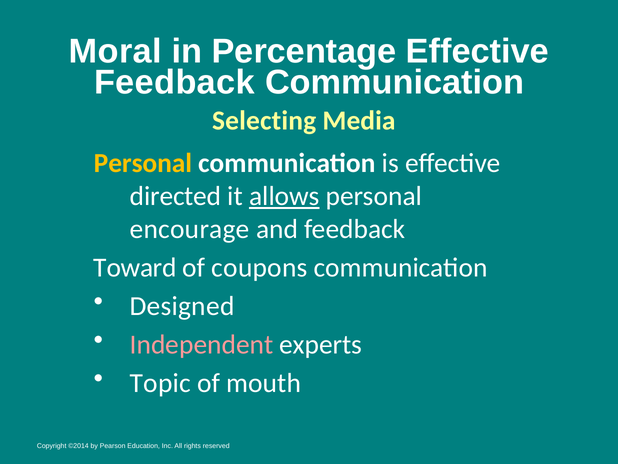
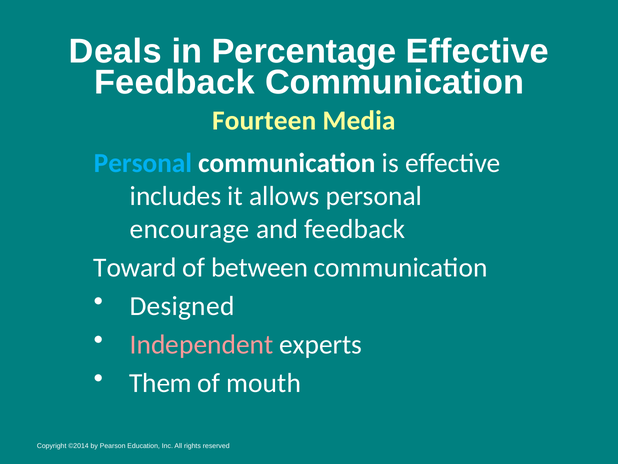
Moral: Moral -> Deals
Selecting: Selecting -> Fourteen
Personal at (143, 163) colour: yellow -> light blue
directed: directed -> includes
allows underline: present -> none
coupons: coupons -> between
Topic: Topic -> Them
